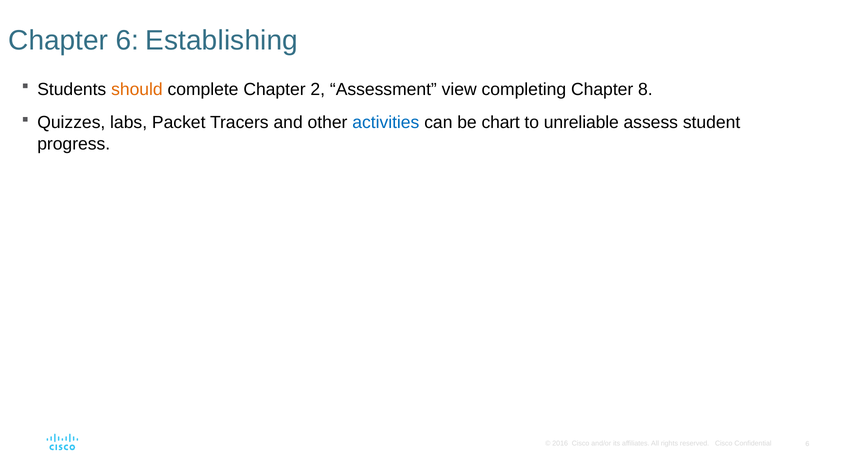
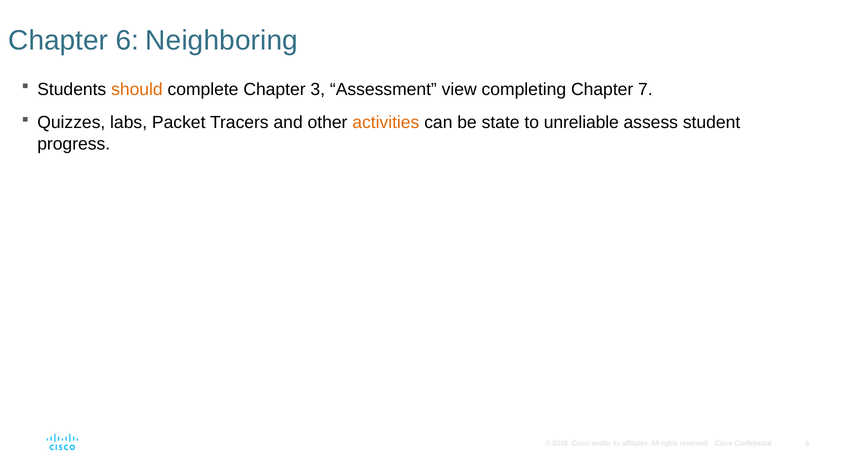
Establishing: Establishing -> Neighboring
2: 2 -> 3
8: 8 -> 7
activities colour: blue -> orange
chart: chart -> state
